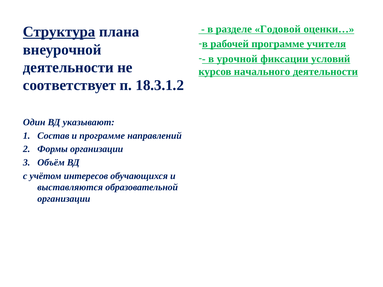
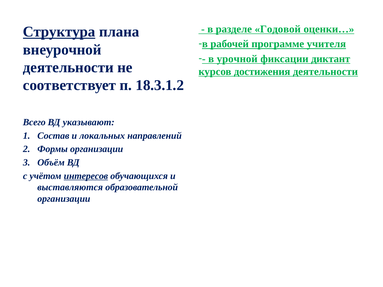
условий: условий -> диктант
начального: начального -> достижения
Один: Один -> Всего
и программе: программе -> локальных
интересов underline: none -> present
